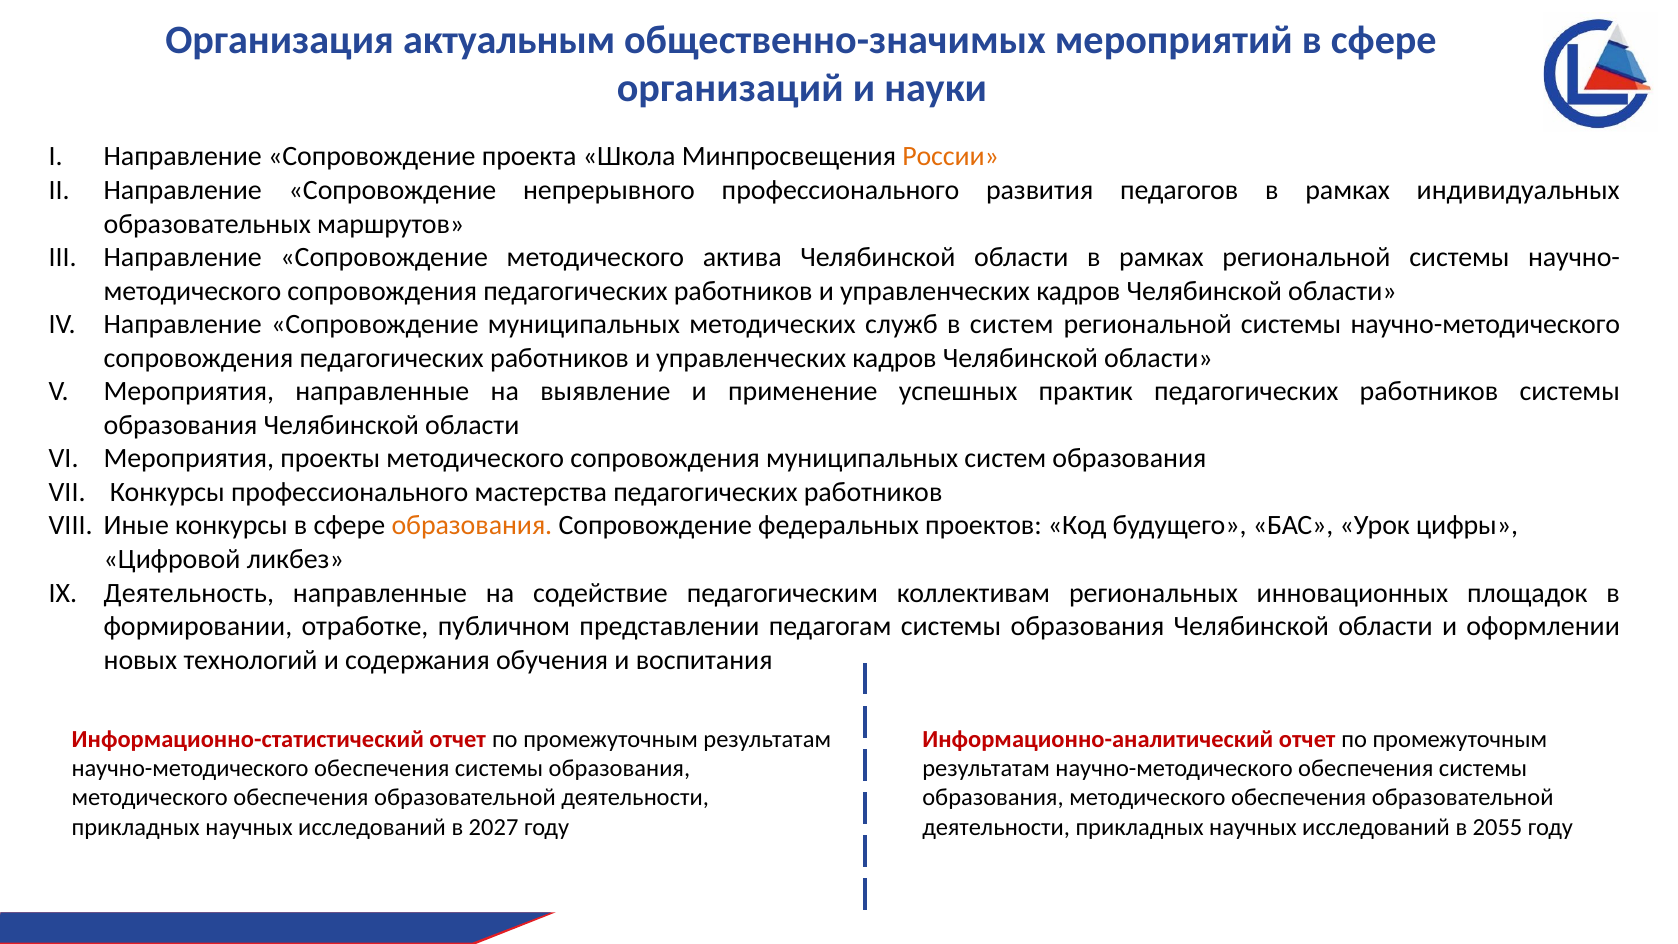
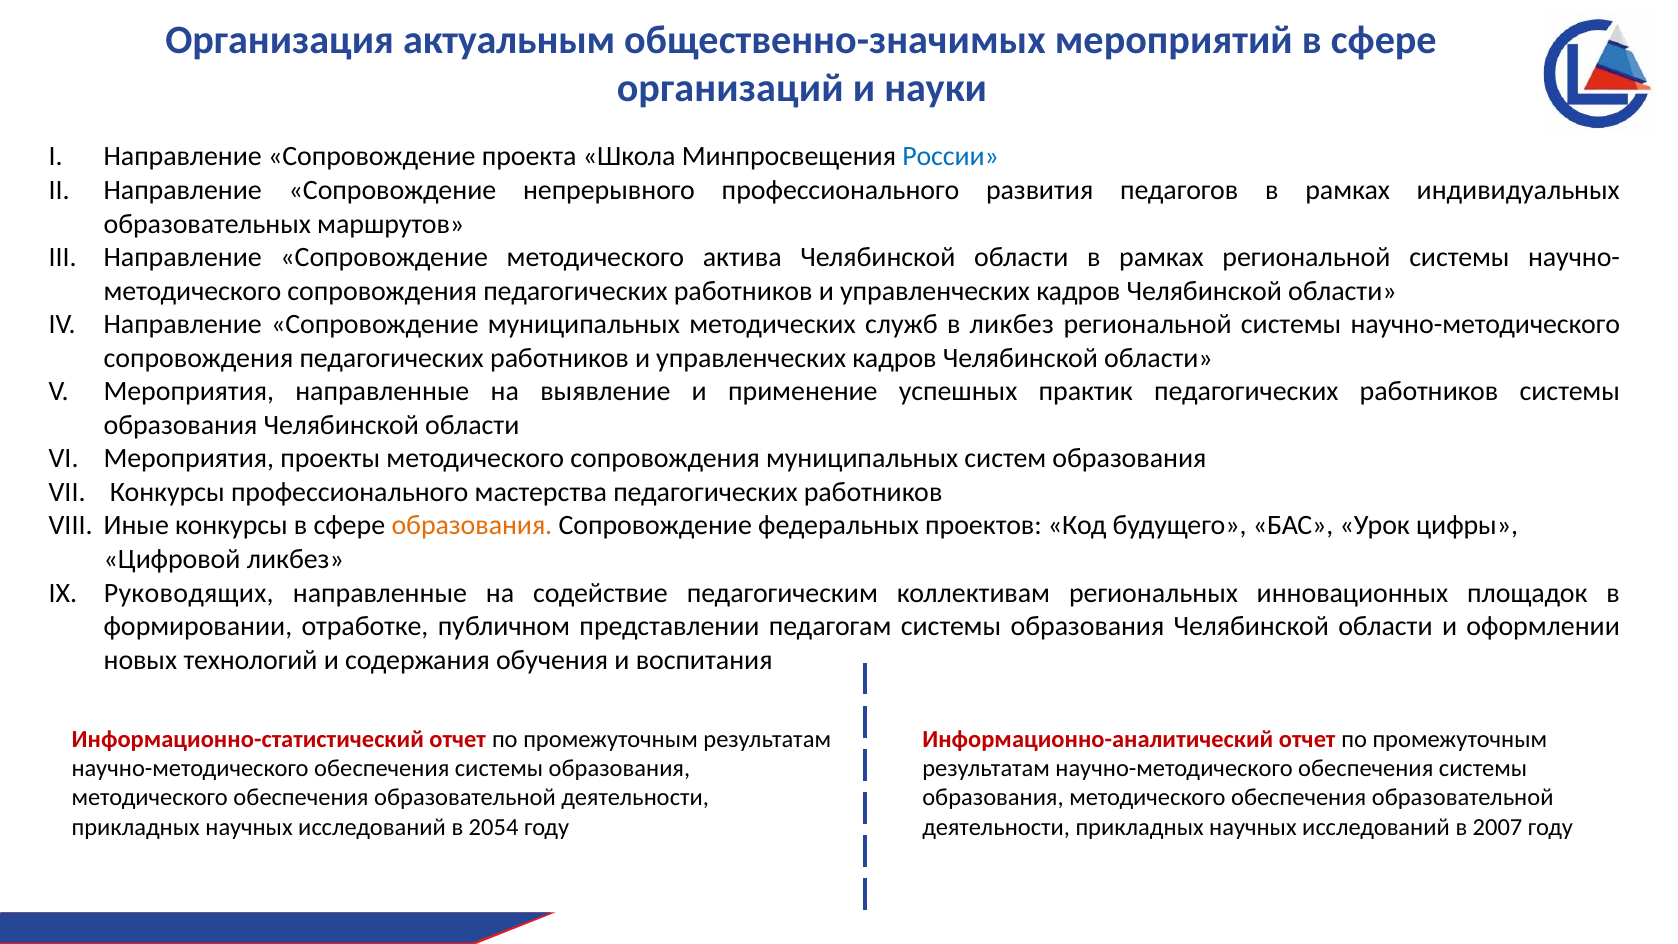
России colour: orange -> blue
в систем: систем -> ликбез
Деятельность: Деятельность -> Руководящих
2027: 2027 -> 2054
2055: 2055 -> 2007
